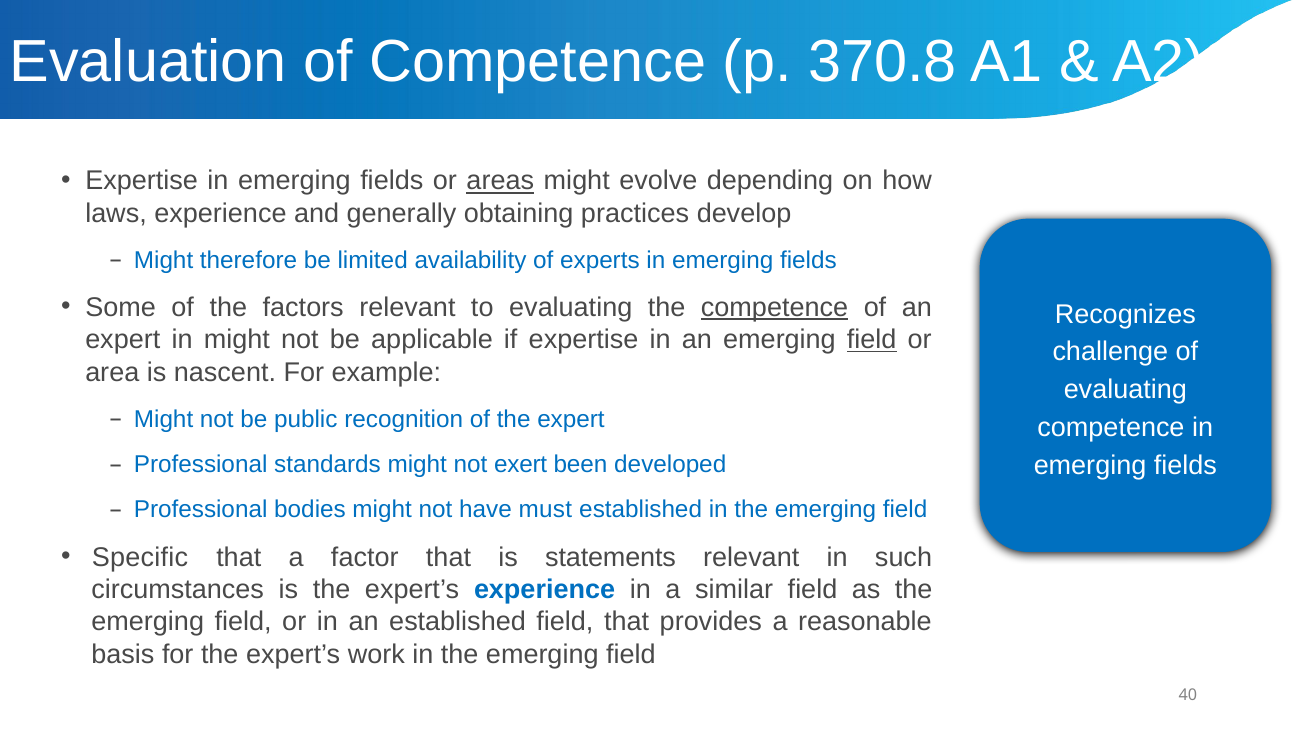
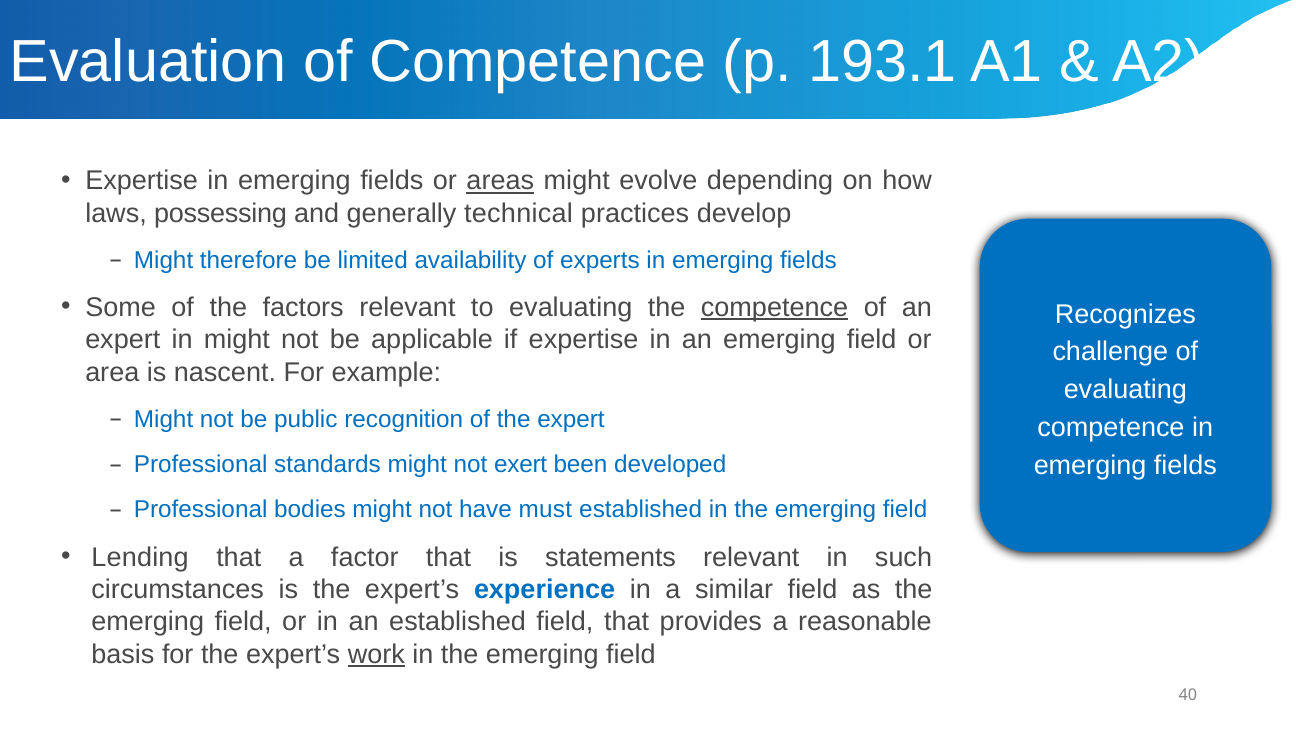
370.8: 370.8 -> 193.1
laws experience: experience -> possessing
obtaining: obtaining -> technical
field at (872, 340) underline: present -> none
Specific: Specific -> Lending
work underline: none -> present
